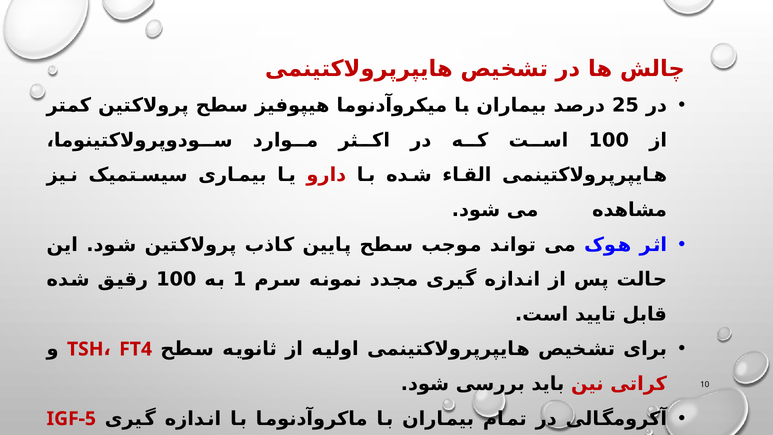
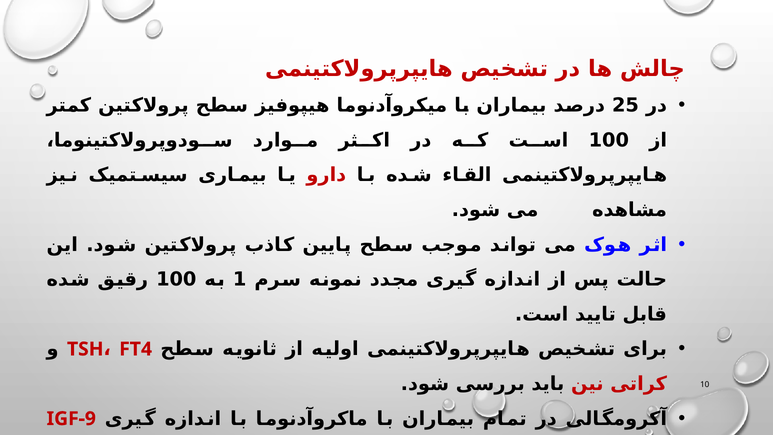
IGF-5: IGF-5 -> IGF-9
